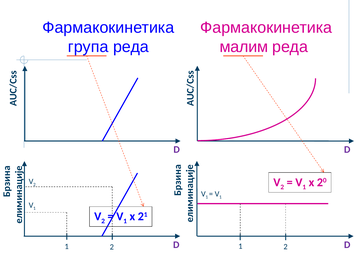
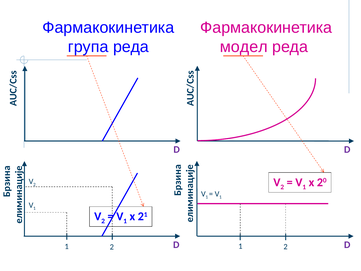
малим: малим -> модел
